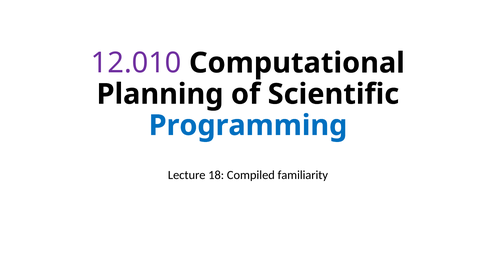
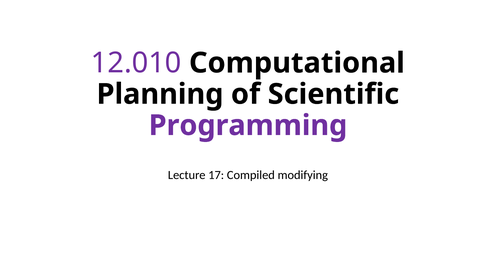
Programming colour: blue -> purple
18: 18 -> 17
familiarity: familiarity -> modifying
